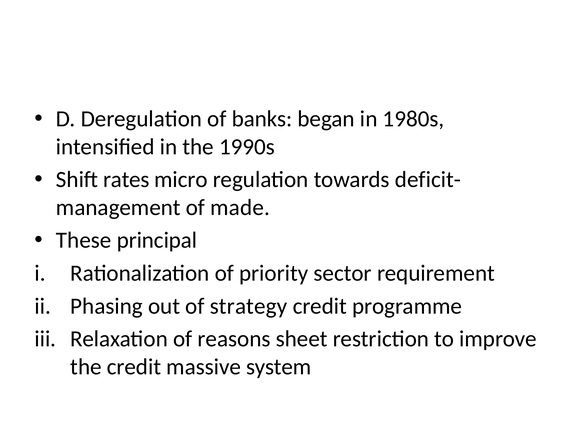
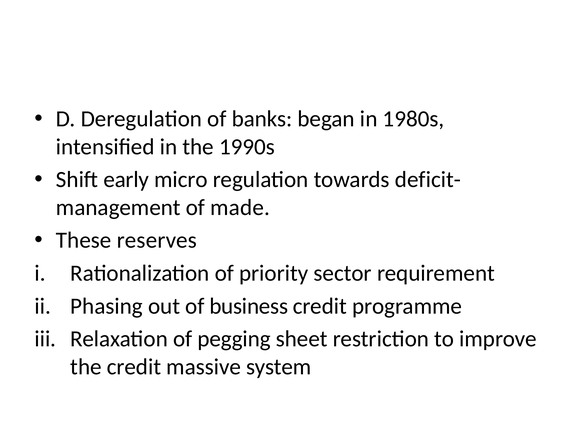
rates: rates -> early
principal: principal -> reserves
strategy: strategy -> business
reasons: reasons -> pegging
